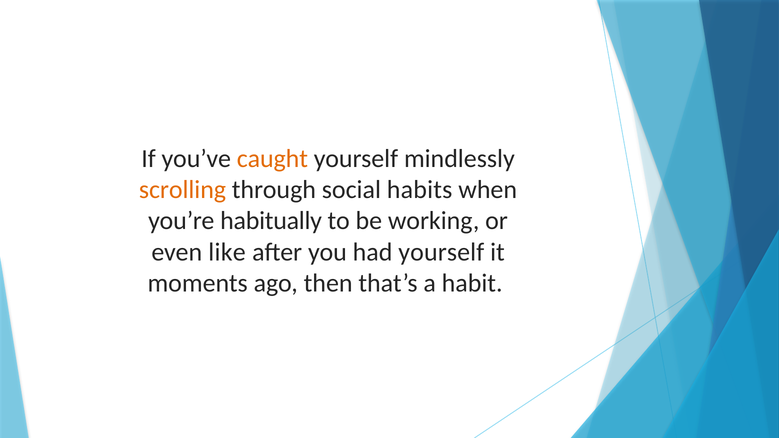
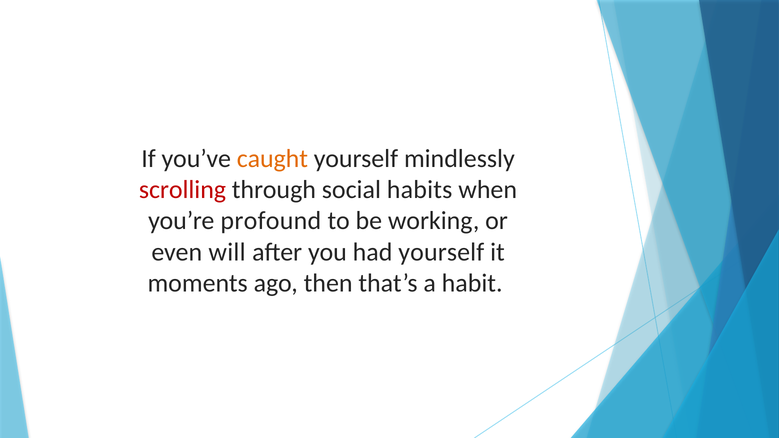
scrolling colour: orange -> red
habitually: habitually -> profound
like: like -> will
